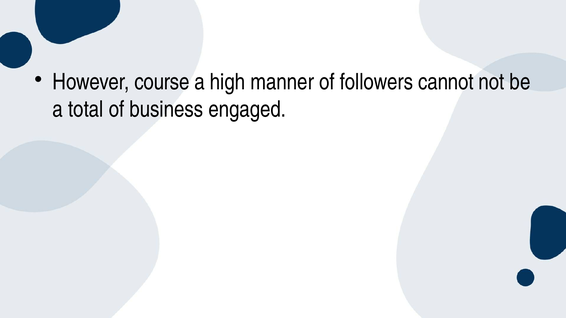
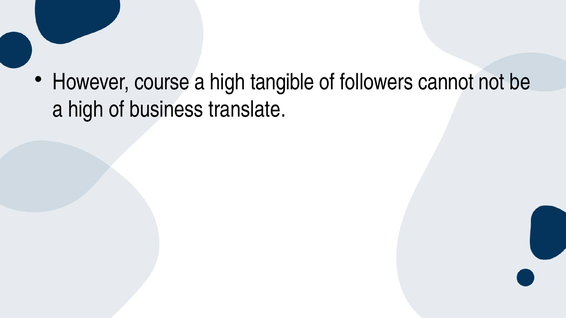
manner: manner -> tangible
total at (86, 110): total -> high
engaged: engaged -> translate
